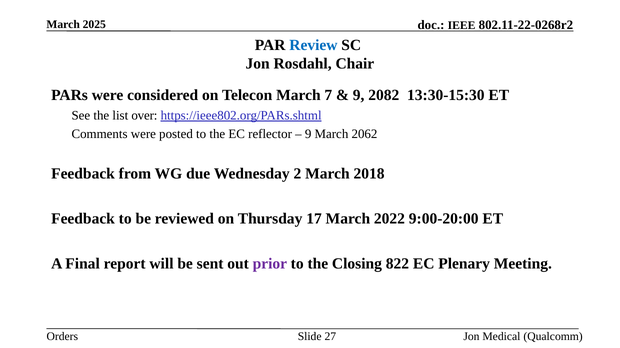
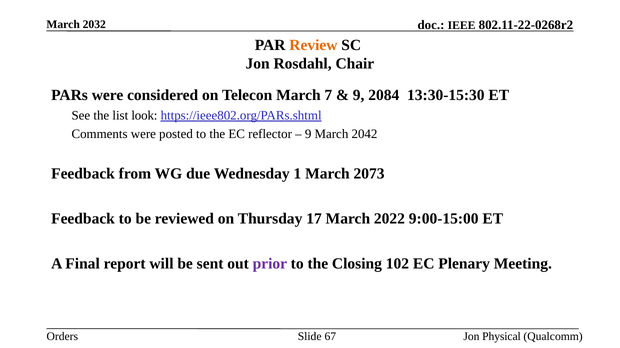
2025: 2025 -> 2032
Review colour: blue -> orange
2082: 2082 -> 2084
over: over -> look
2062: 2062 -> 2042
2: 2 -> 1
2018: 2018 -> 2073
9:00-20:00: 9:00-20:00 -> 9:00-15:00
822: 822 -> 102
27: 27 -> 67
Medical: Medical -> Physical
